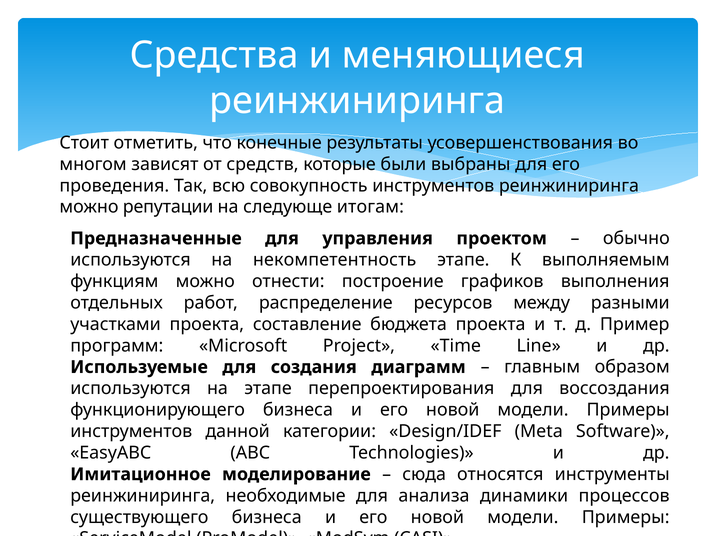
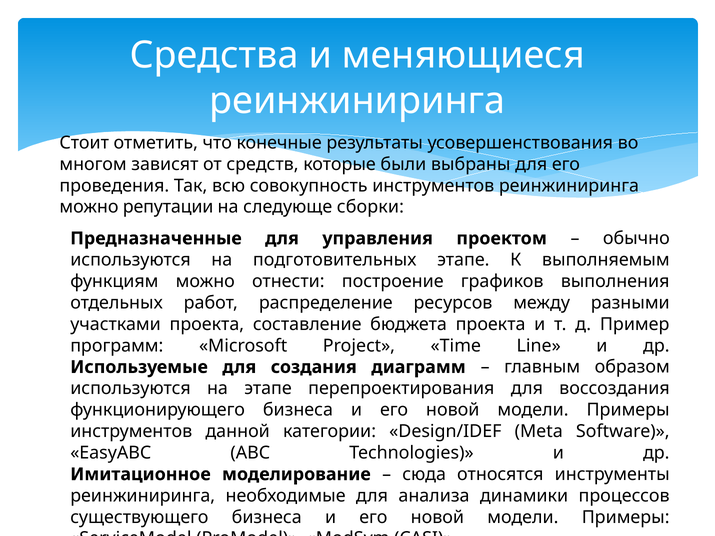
итогам: итогам -> сборки
некомпетентность: некомпетентность -> подготовительных
